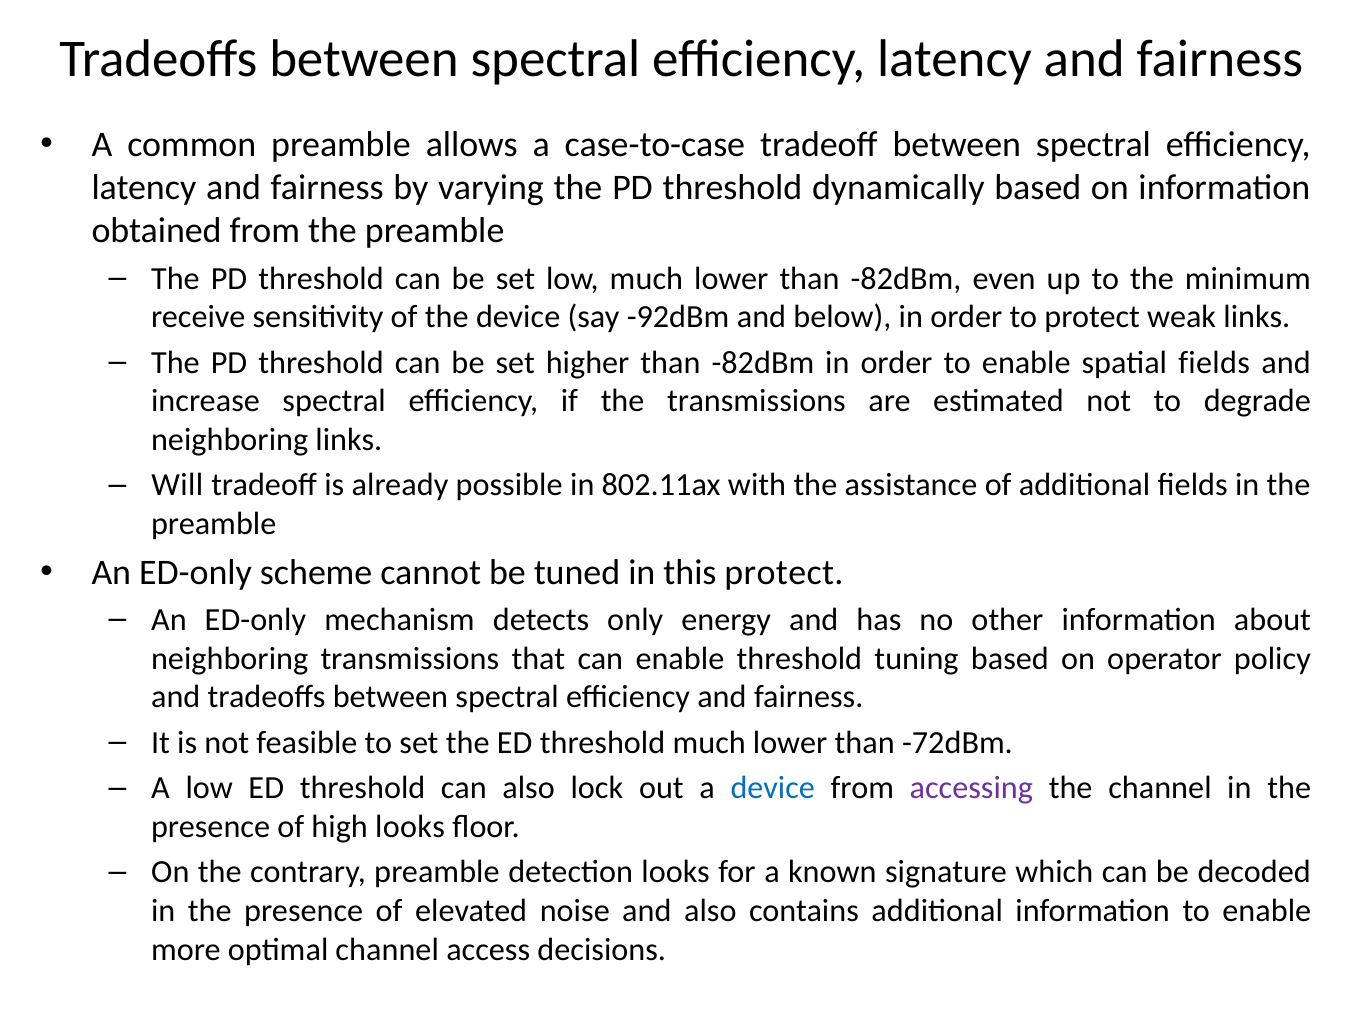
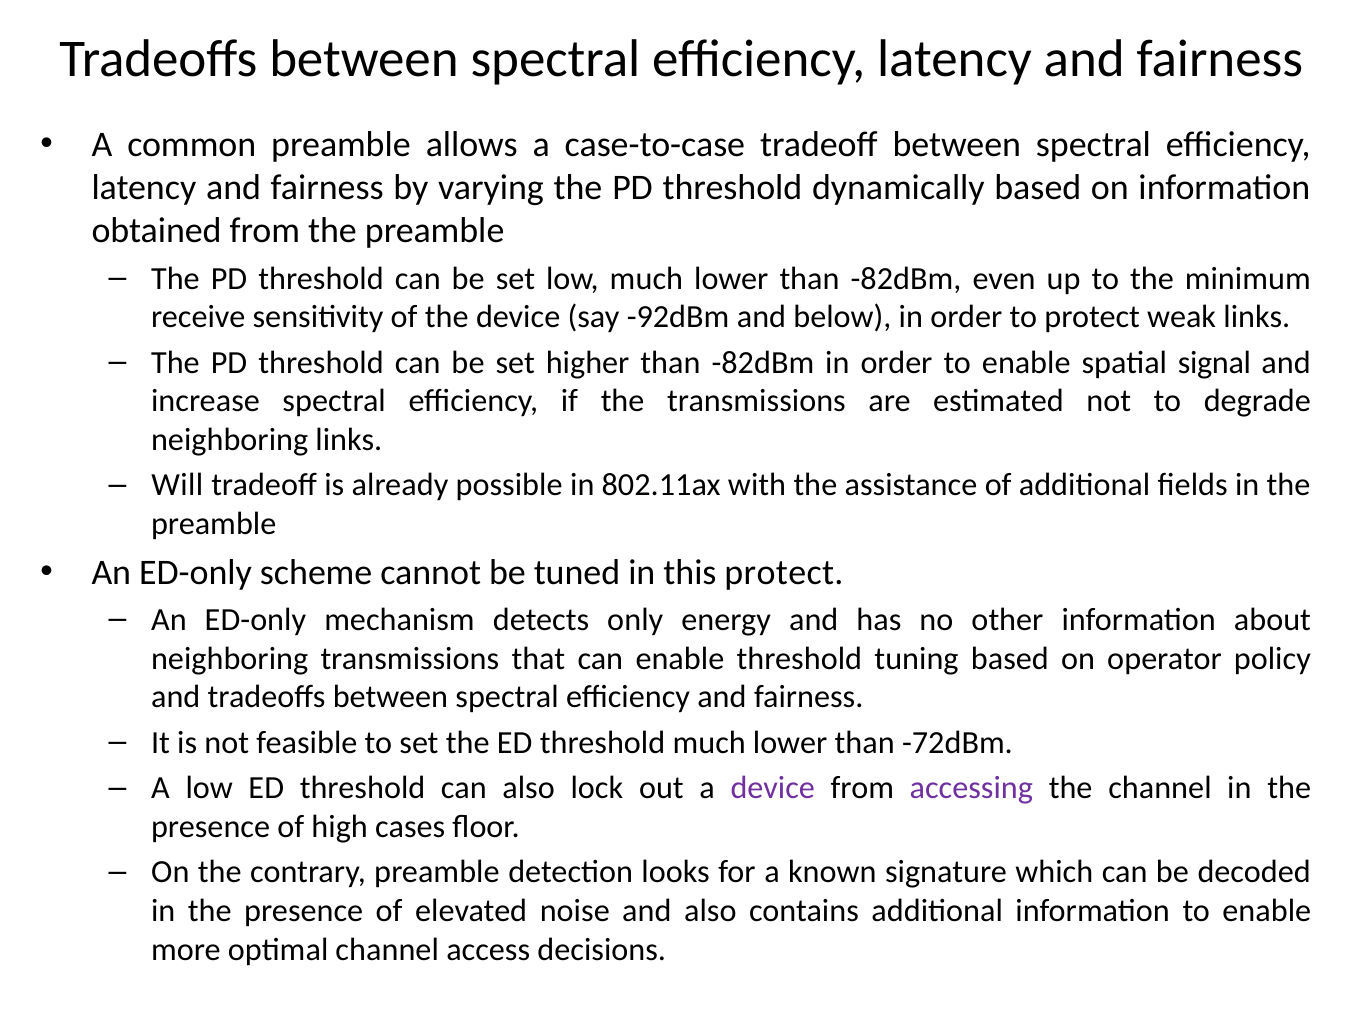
spatial fields: fields -> signal
device at (773, 788) colour: blue -> purple
high looks: looks -> cases
